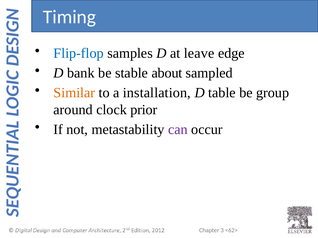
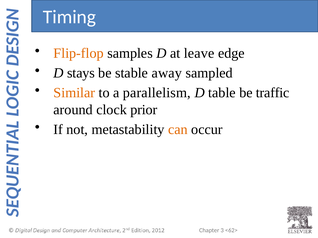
Flip-flop colour: blue -> orange
bank: bank -> stays
about: about -> away
installation: installation -> parallelism
group: group -> traffic
can colour: purple -> orange
